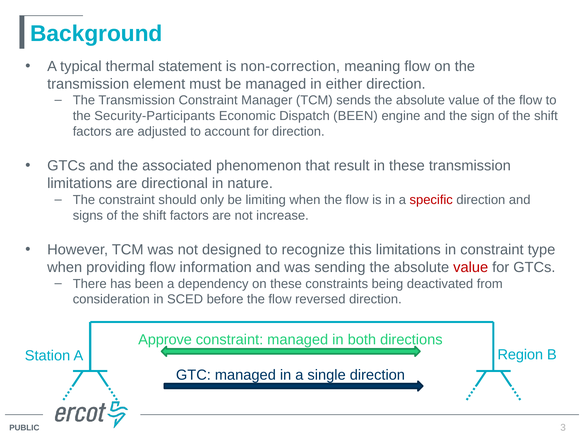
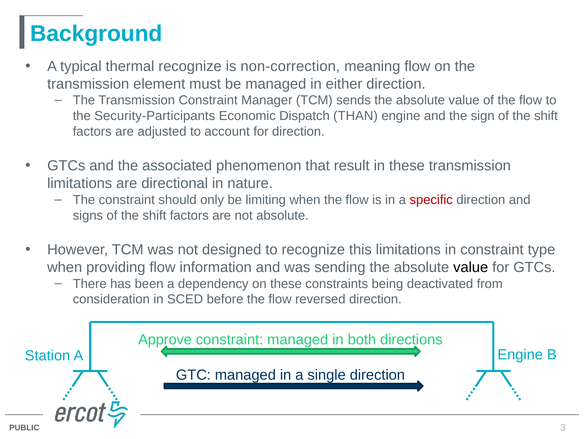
thermal statement: statement -> recognize
Dispatch BEEN: BEEN -> THAN
not increase: increase -> absolute
value at (471, 267) colour: red -> black
A Region: Region -> Engine
